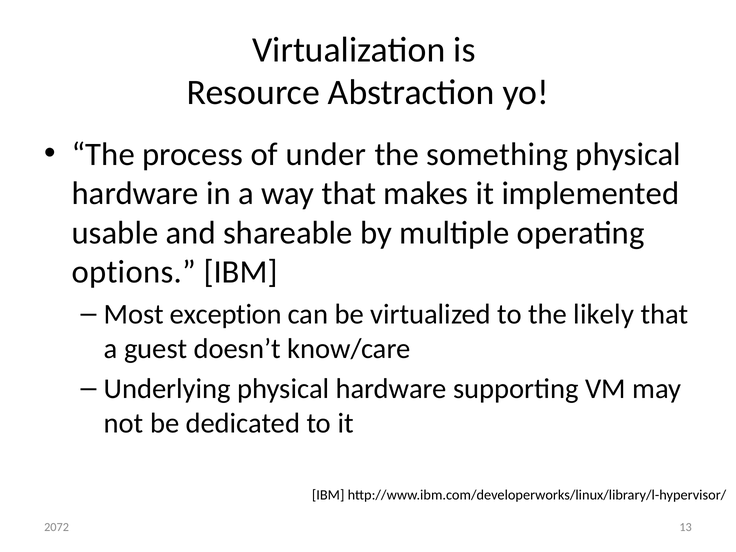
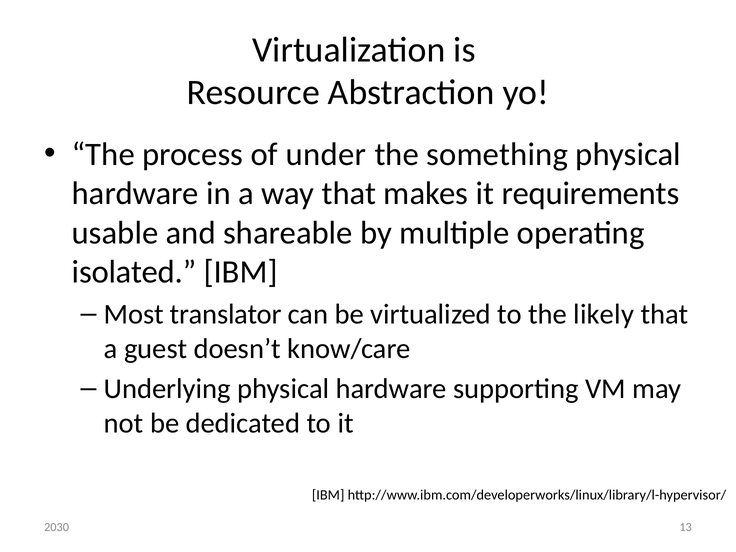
implemented: implemented -> requirements
options: options -> isolated
exception: exception -> translator
2072: 2072 -> 2030
